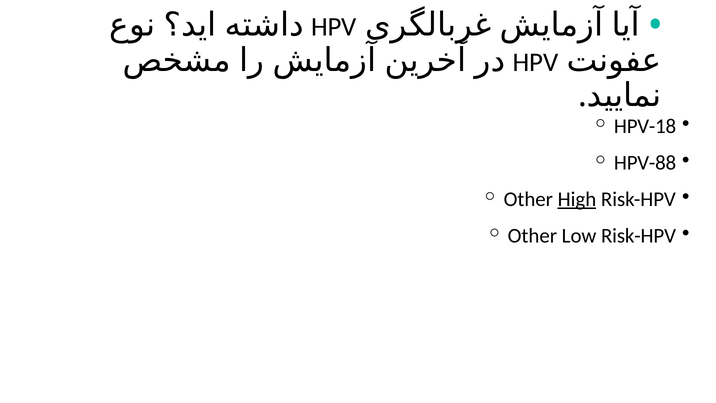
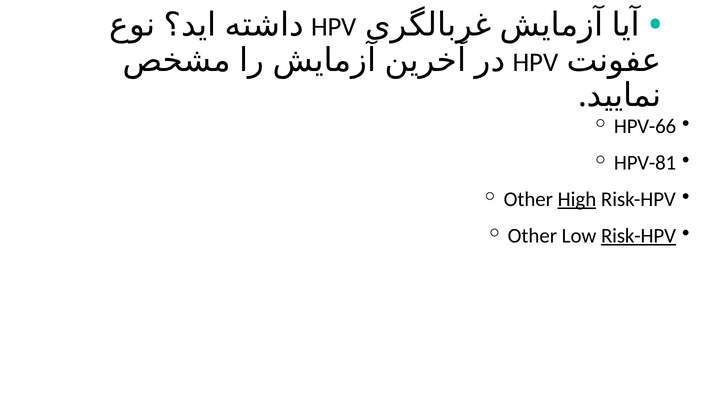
HPV-18: HPV-18 -> HPV-66
HPV-88: HPV-88 -> HPV-81
Risk-HPV at (639, 236) underline: none -> present
